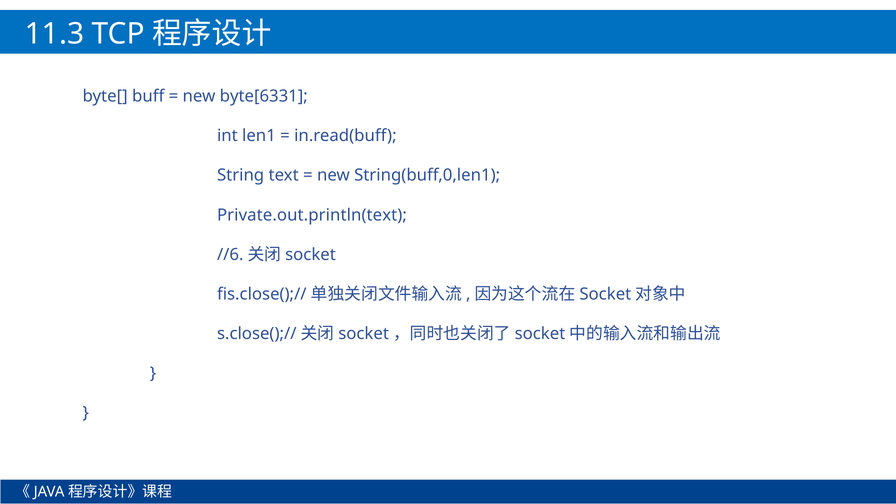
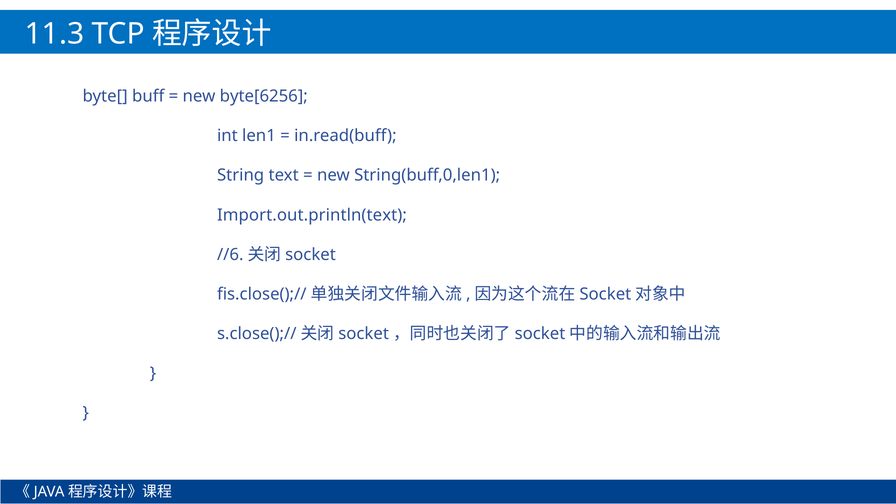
byte[6331: byte[6331 -> byte[6256
Private.out.println(text: Private.out.println(text -> Import.out.println(text
